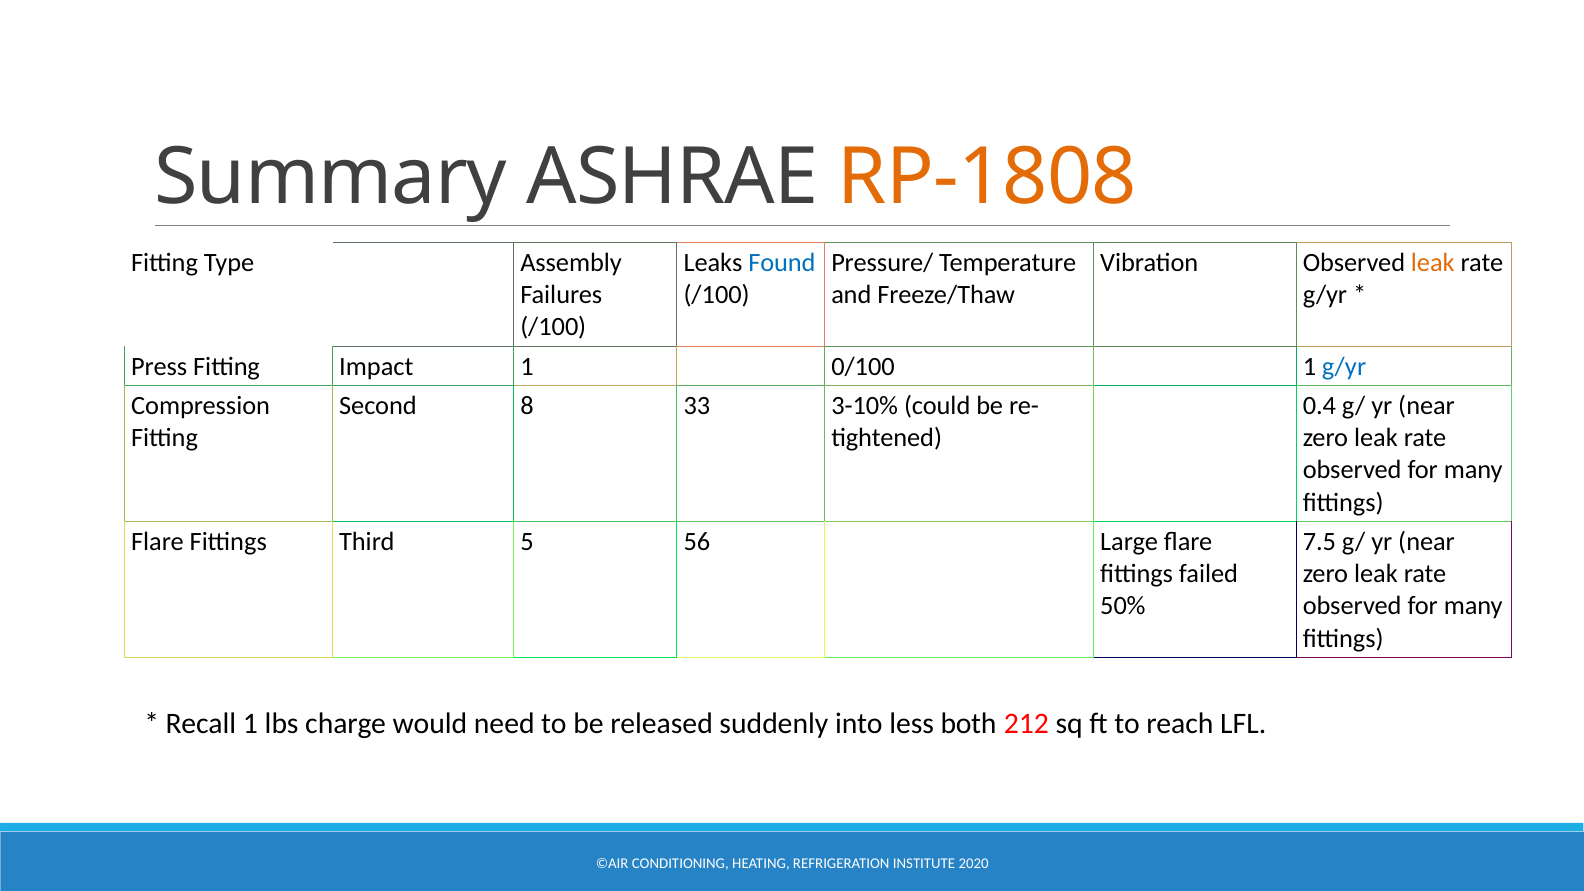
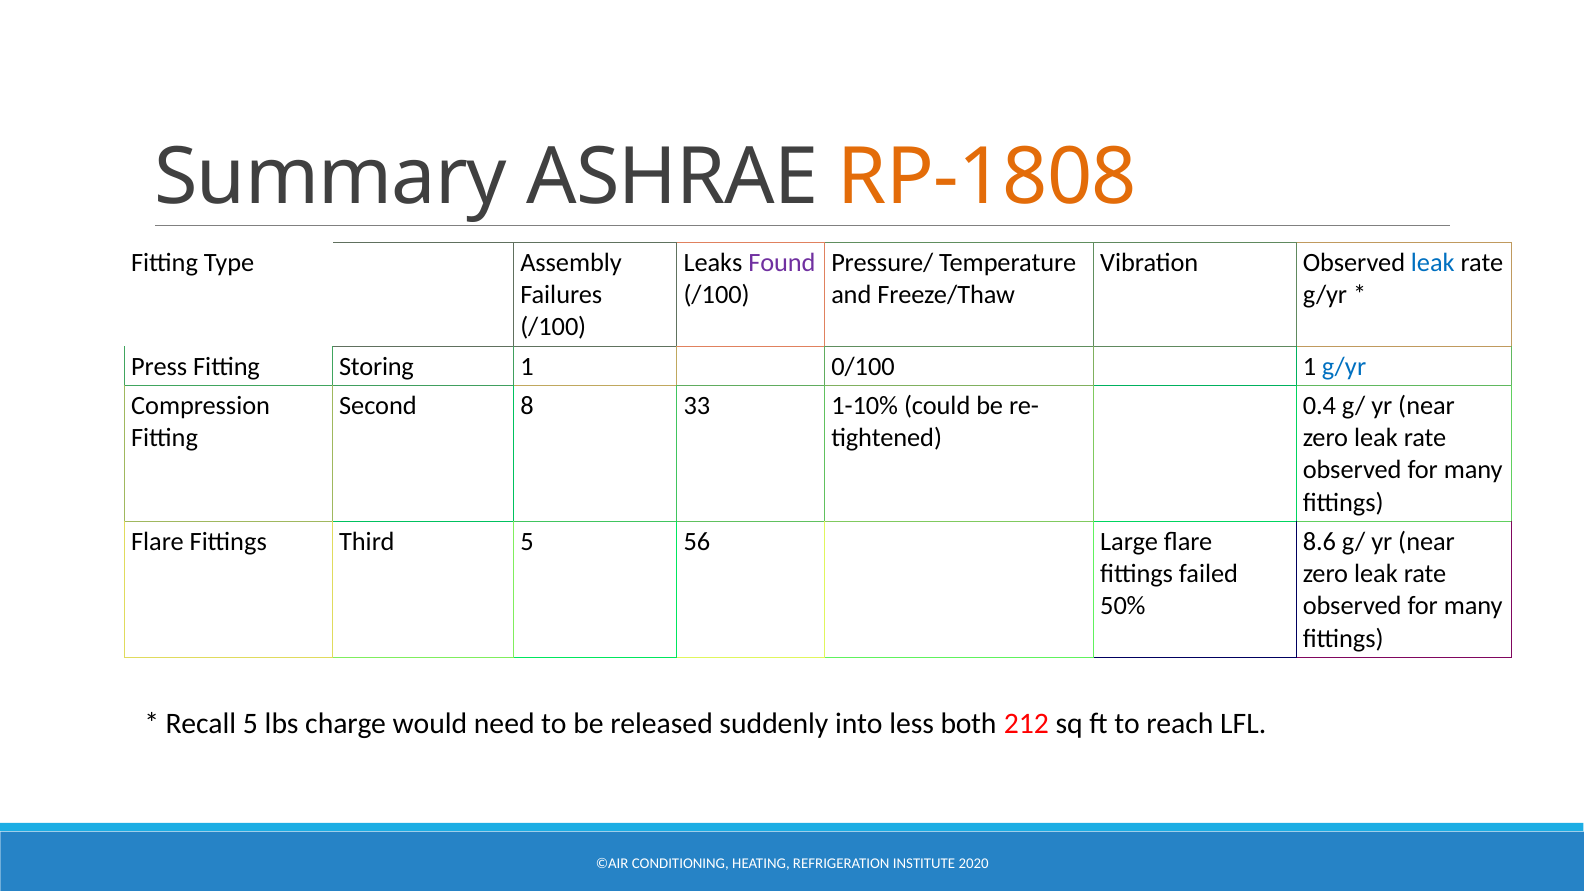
Found colour: blue -> purple
leak at (1433, 263) colour: orange -> blue
Impact: Impact -> Storing
3-10%: 3-10% -> 1-10%
7.5: 7.5 -> 8.6
Recall 1: 1 -> 5
